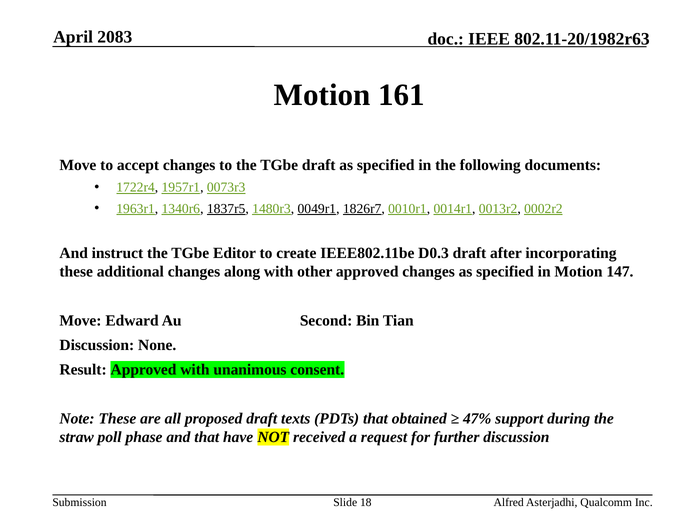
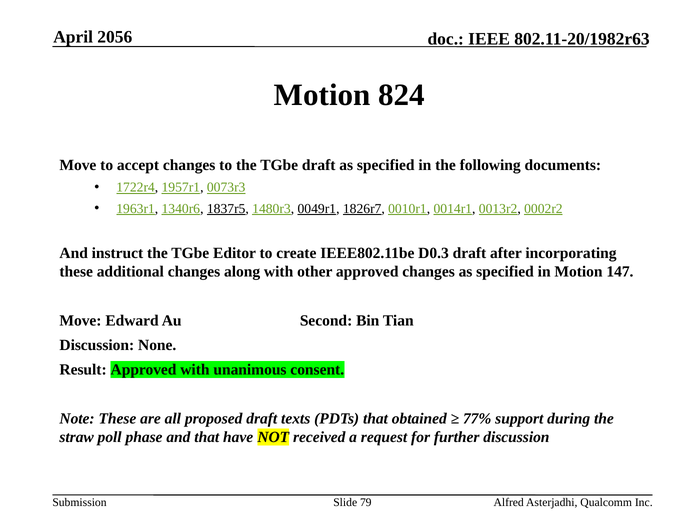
2083: 2083 -> 2056
161: 161 -> 824
47%: 47% -> 77%
18: 18 -> 79
